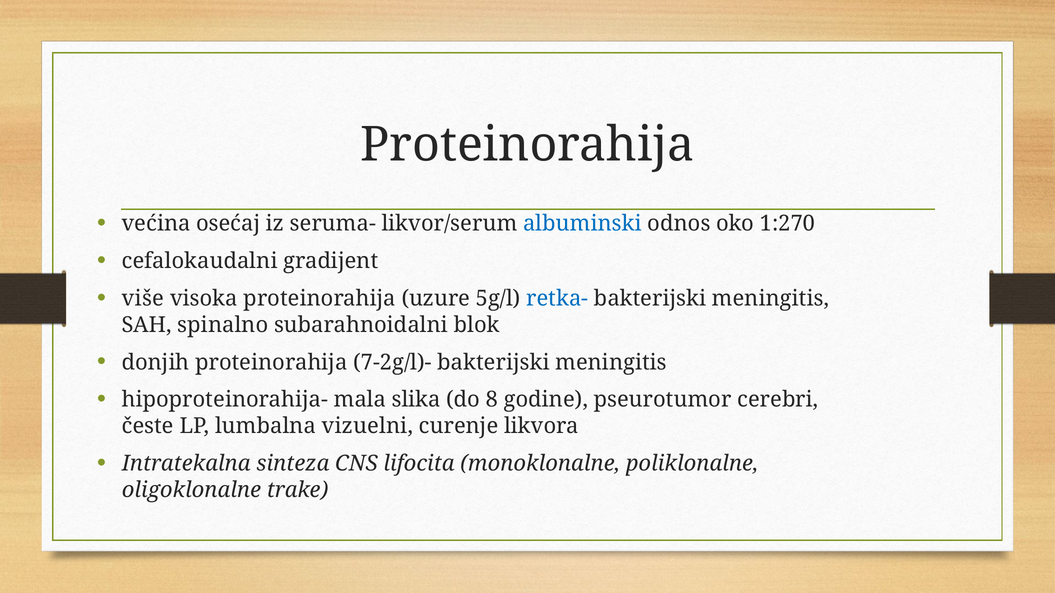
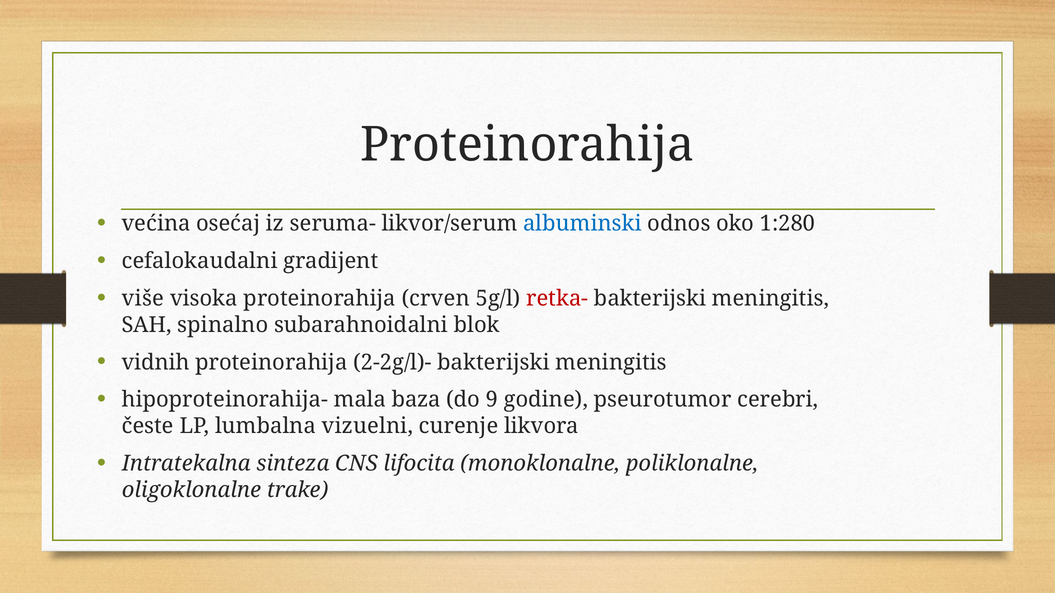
1:270: 1:270 -> 1:280
uzure: uzure -> crven
retka- colour: blue -> red
donjih: donjih -> vidnih
7-2g/l)-: 7-2g/l)- -> 2-2g/l)-
slika: slika -> baza
8: 8 -> 9
